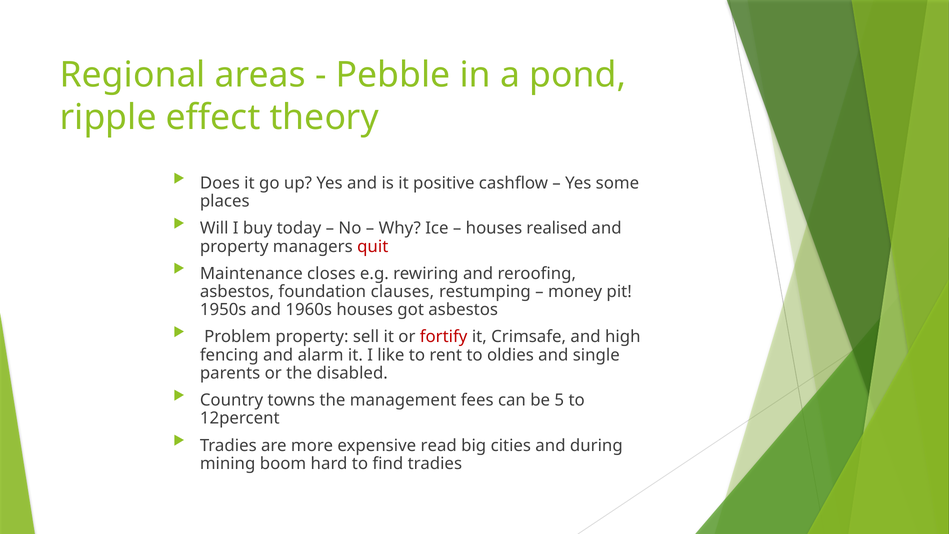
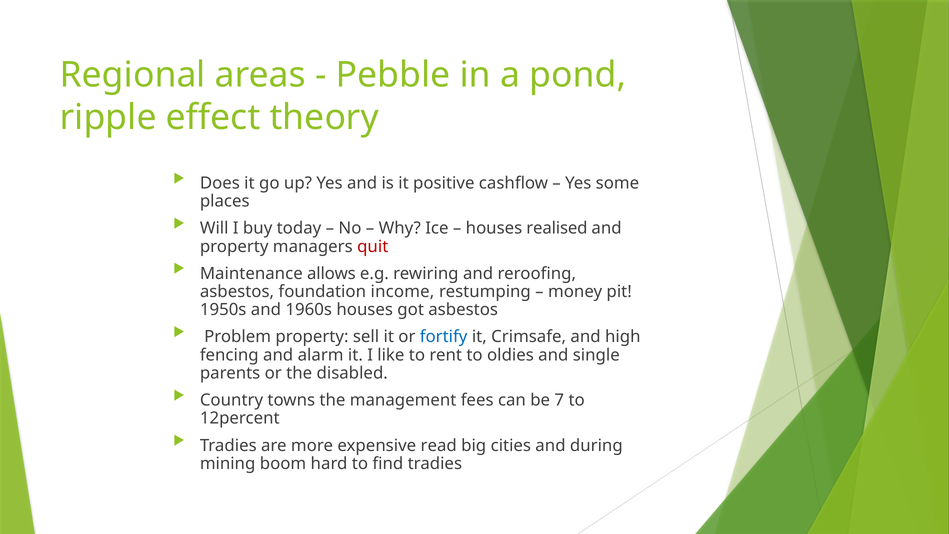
closes: closes -> allows
clauses: clauses -> income
fortify colour: red -> blue
5: 5 -> 7
